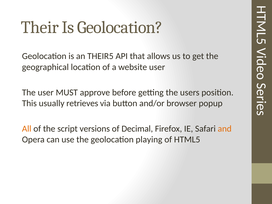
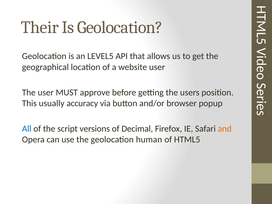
THEIR5: THEIR5 -> LEVEL5
retrieves: retrieves -> accuracy
All colour: orange -> blue
playing: playing -> human
